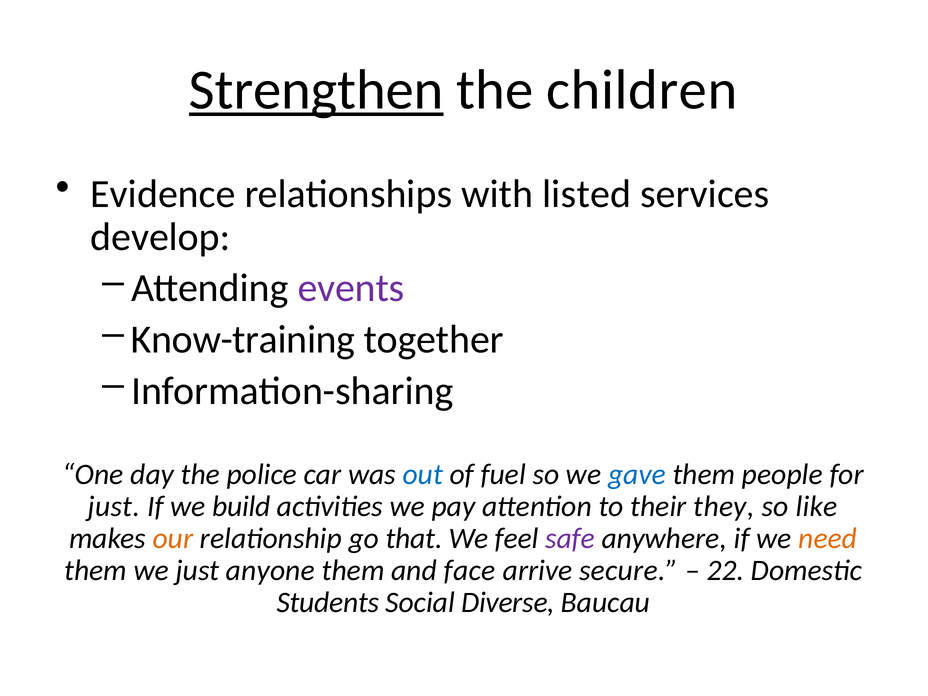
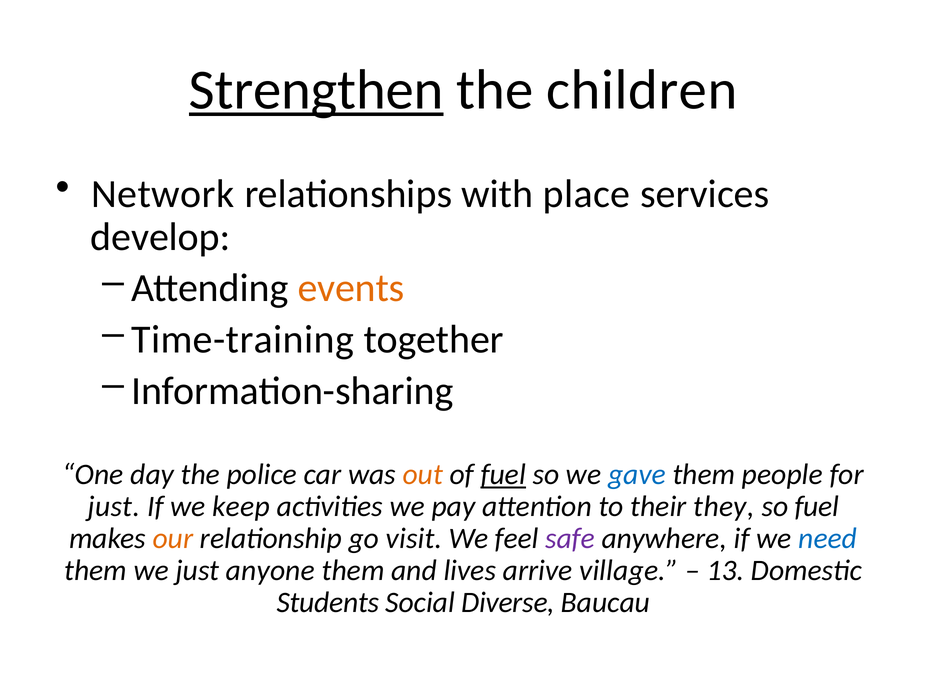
Evidence: Evidence -> Network
listed: listed -> place
events colour: purple -> orange
Know-training: Know-training -> Time-training
out colour: blue -> orange
fuel at (503, 475) underline: none -> present
build: build -> keep
so like: like -> fuel
that: that -> visit
need colour: orange -> blue
face: face -> lives
secure: secure -> village
22: 22 -> 13
